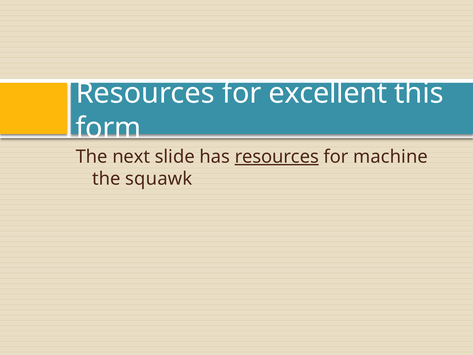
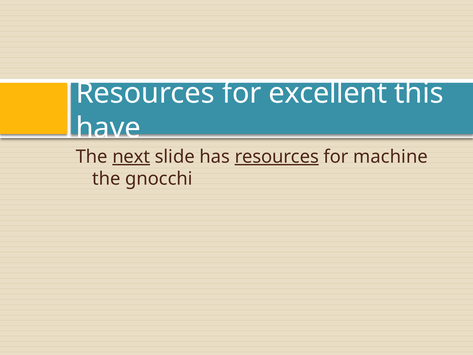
form: form -> have
next underline: none -> present
squawk: squawk -> gnocchi
